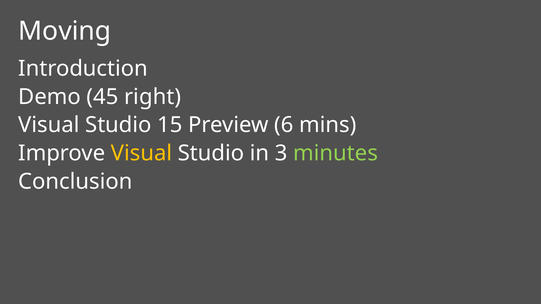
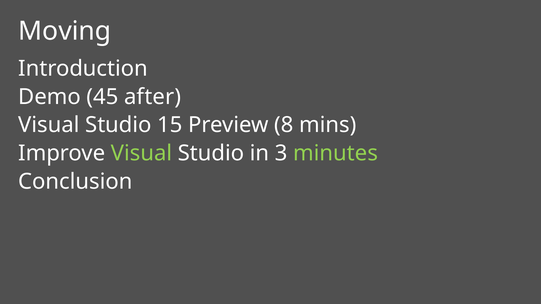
right: right -> after
6: 6 -> 8
Visual at (142, 153) colour: yellow -> light green
